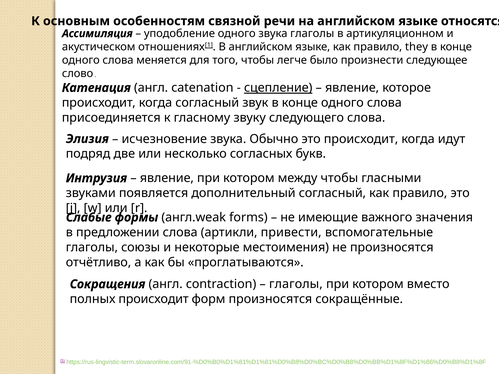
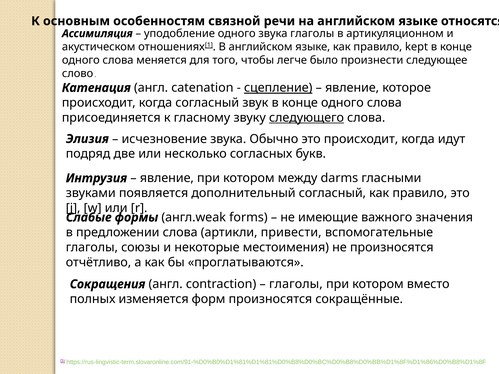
they: they -> kept
следующего underline: none -> present
между чтобы: чтобы -> darms
полных происходит: происходит -> изменяется
